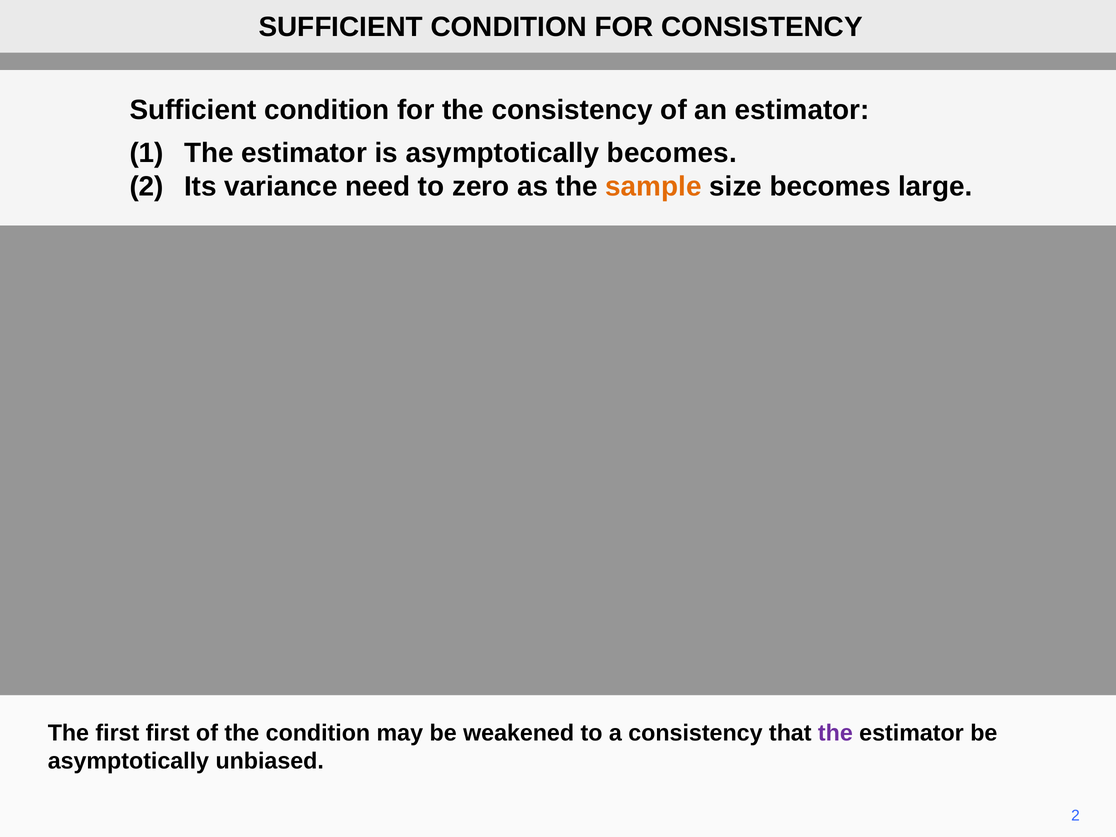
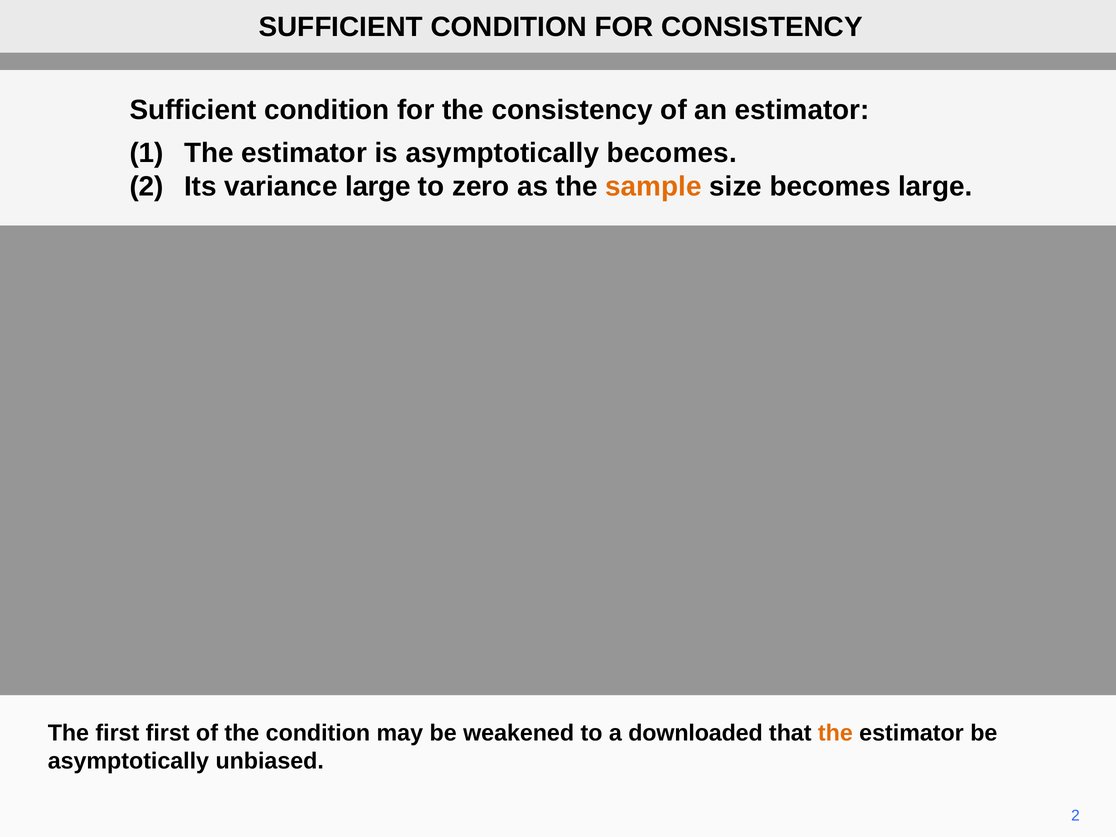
variance need: need -> large
a consistency: consistency -> downloaded
the at (835, 733) colour: purple -> orange
